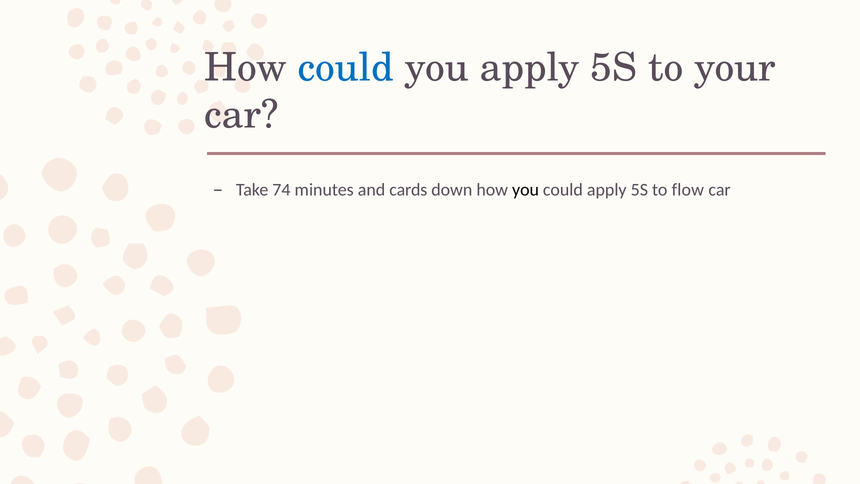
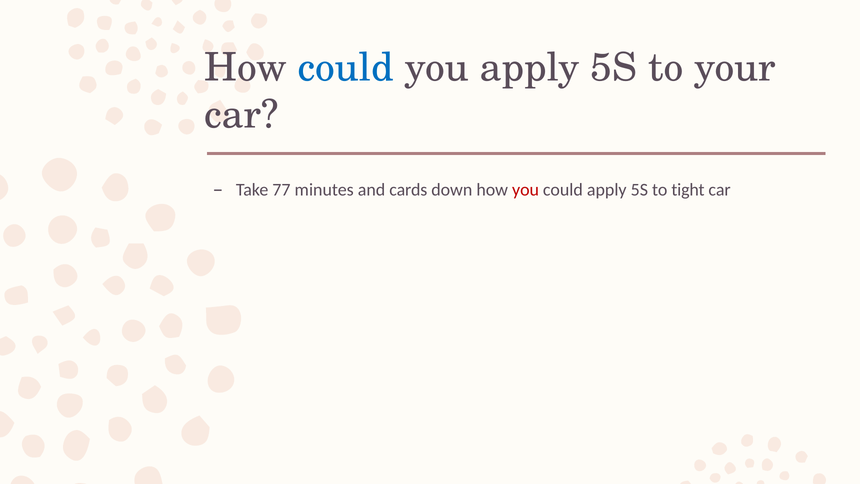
74: 74 -> 77
you at (526, 190) colour: black -> red
flow: flow -> tight
